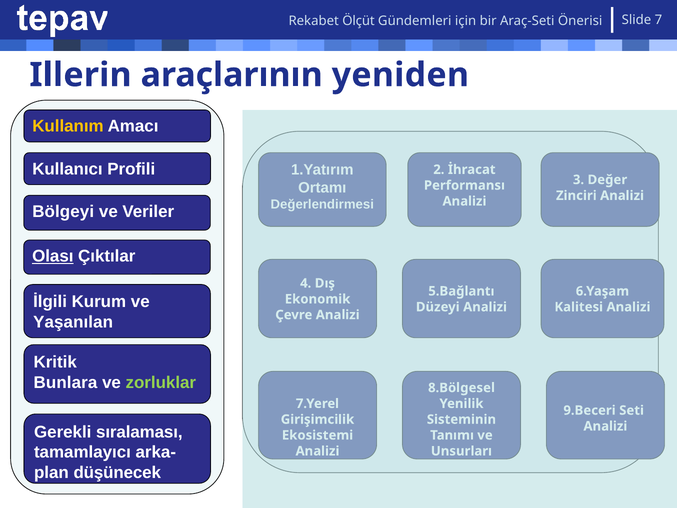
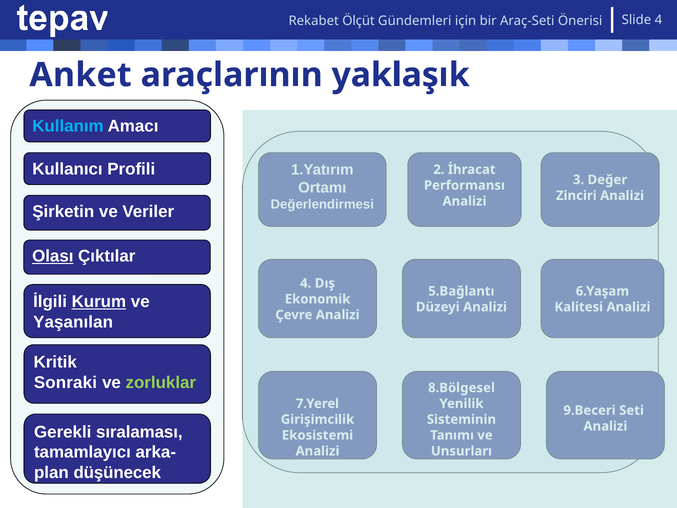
Slide 7: 7 -> 4
Illerin: Illerin -> Anket
yeniden: yeniden -> yaklaşık
Kullanım colour: yellow -> light blue
Bölgeyi: Bölgeyi -> Şirketin
Kurum underline: none -> present
Bunlara: Bunlara -> Sonraki
